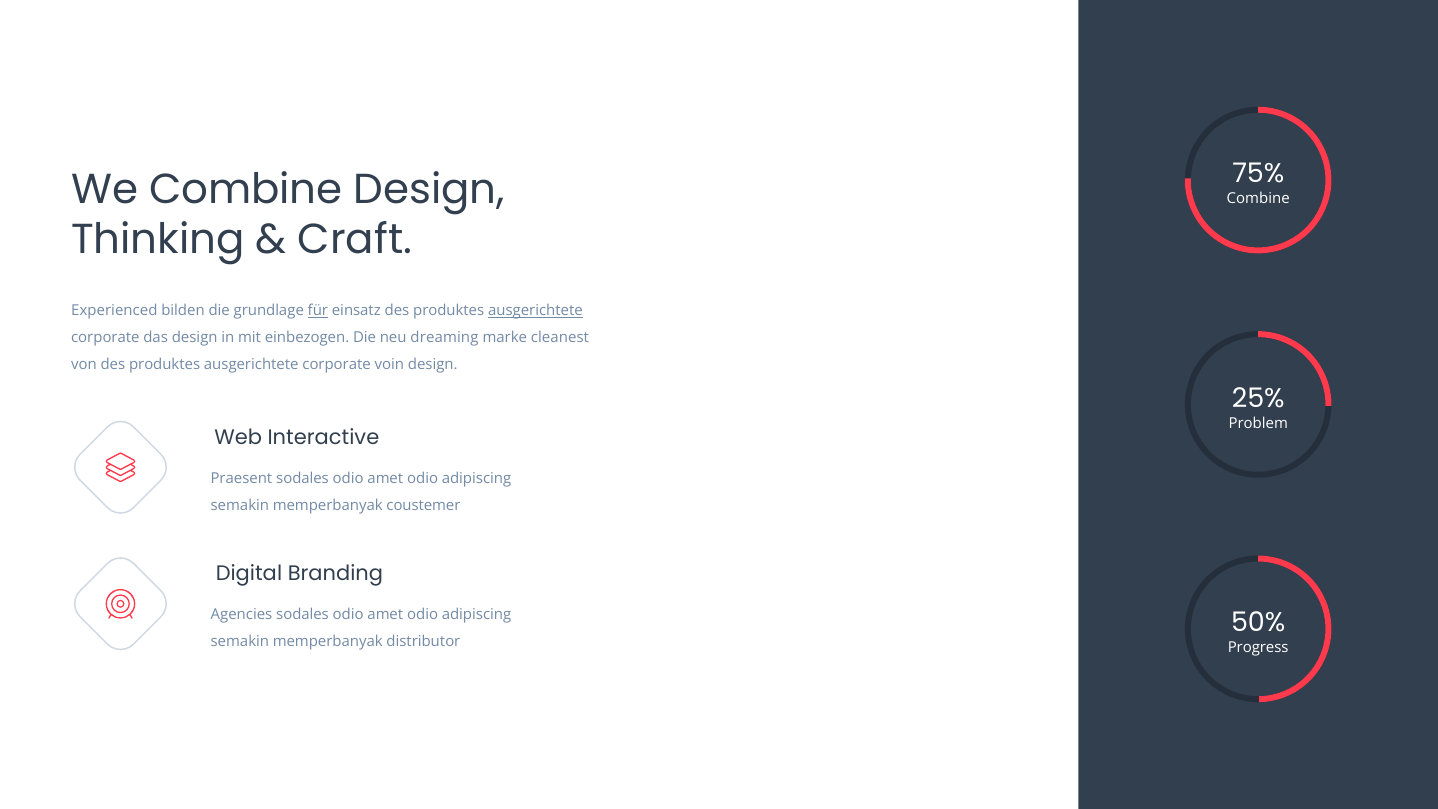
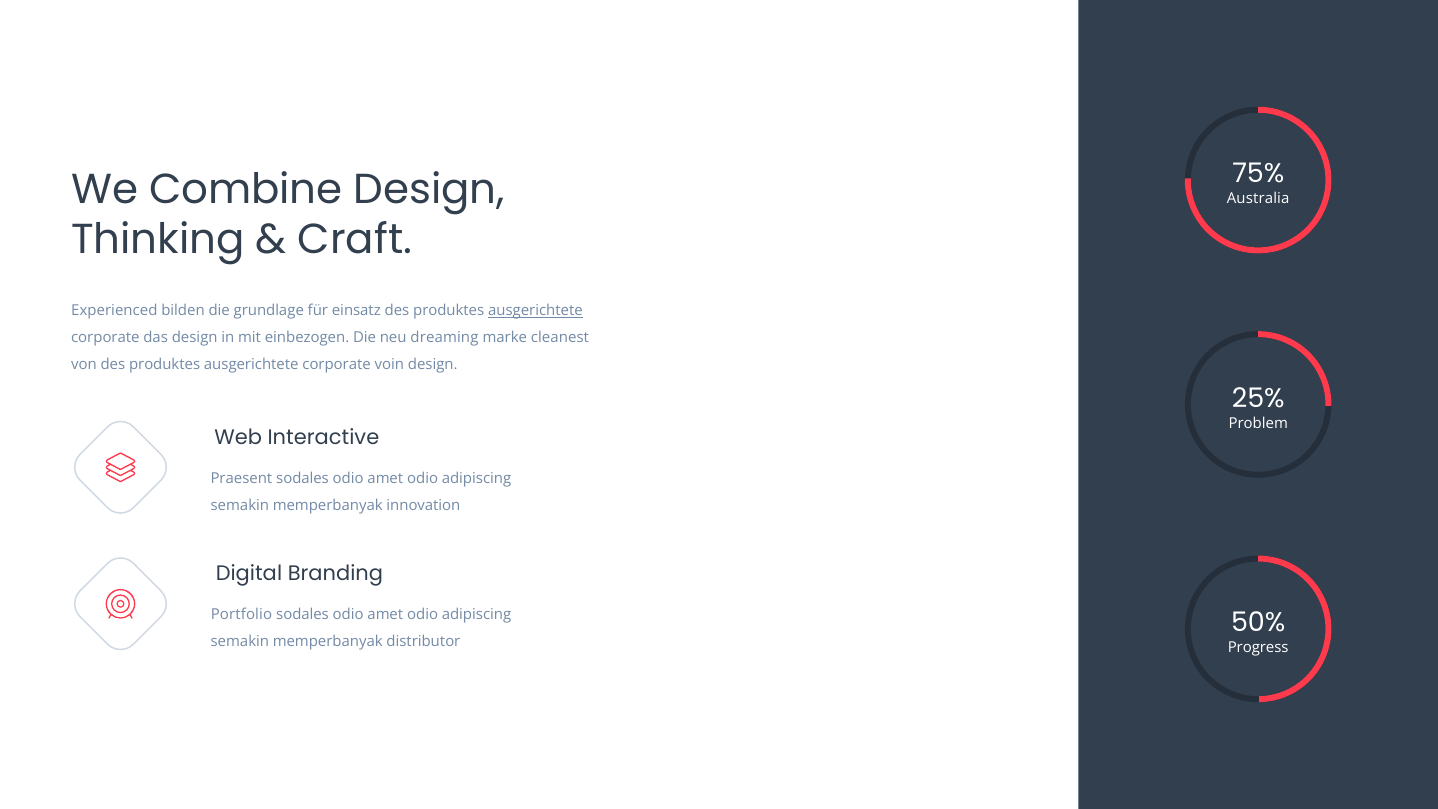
Combine at (1258, 199): Combine -> Australia
für underline: present -> none
coustemer: coustemer -> innovation
Agencies: Agencies -> Portfolio
